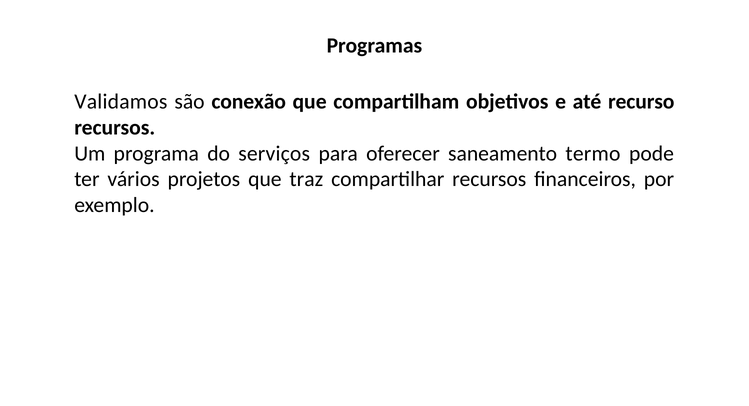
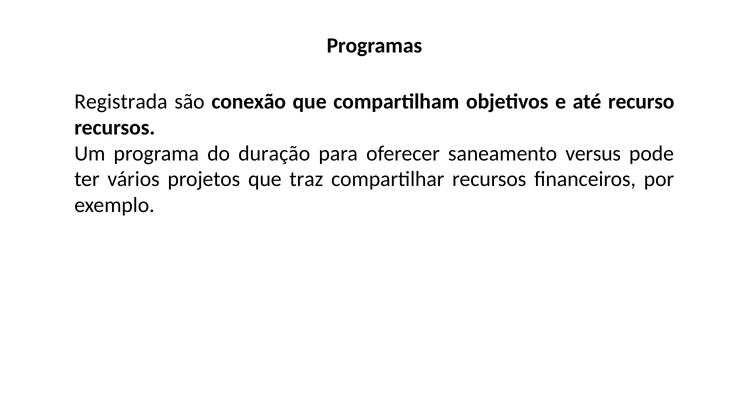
Validamos: Validamos -> Registrada
serviços: serviços -> duração
termo: termo -> versus
